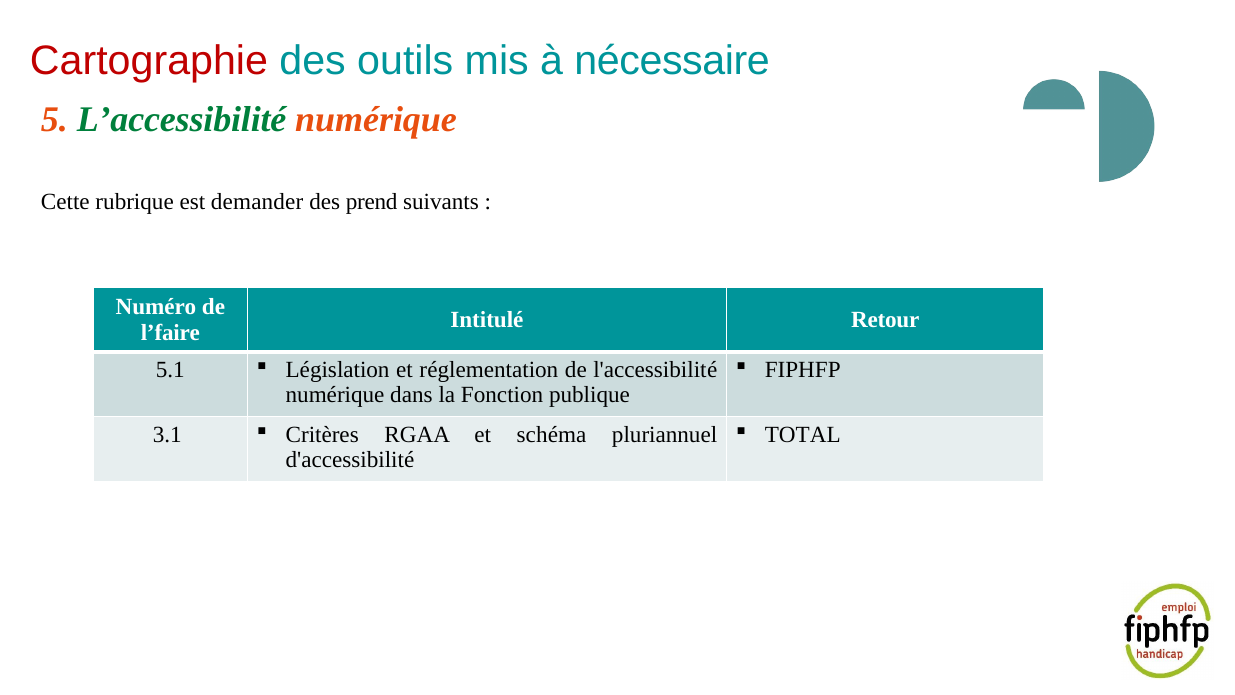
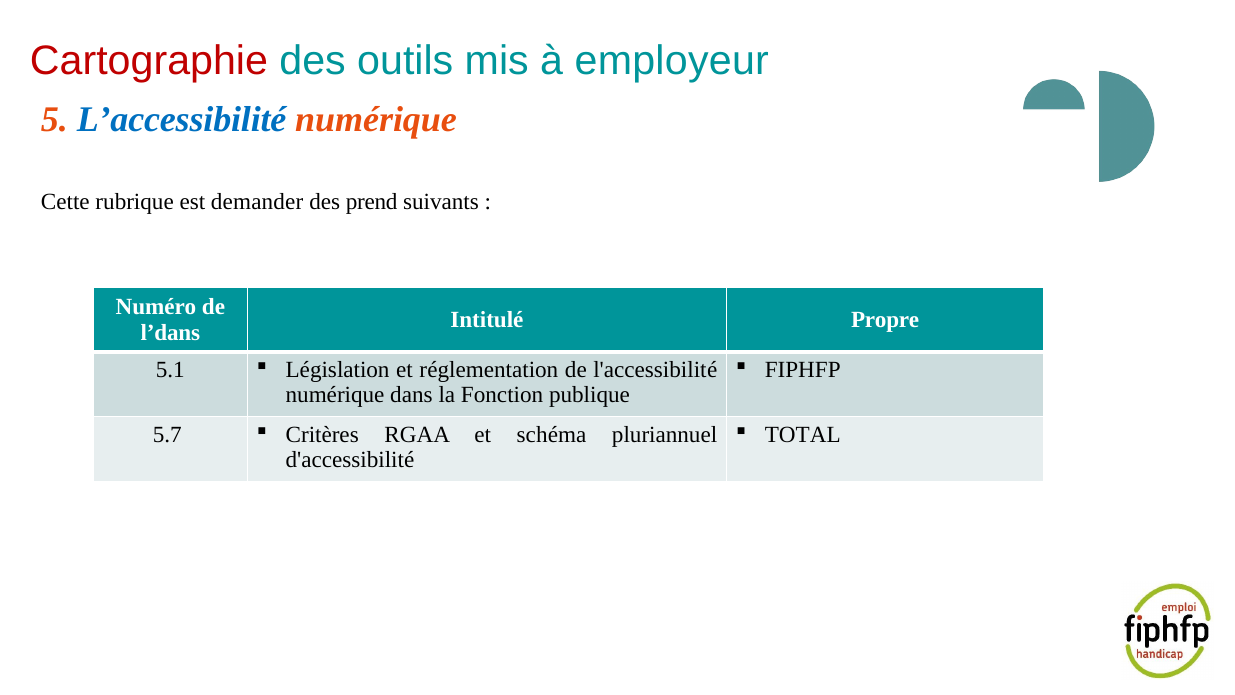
nécessaire: nécessaire -> employeur
L’accessibilité colour: green -> blue
Retour: Retour -> Propre
l’faire: l’faire -> l’dans
3.1: 3.1 -> 5.7
